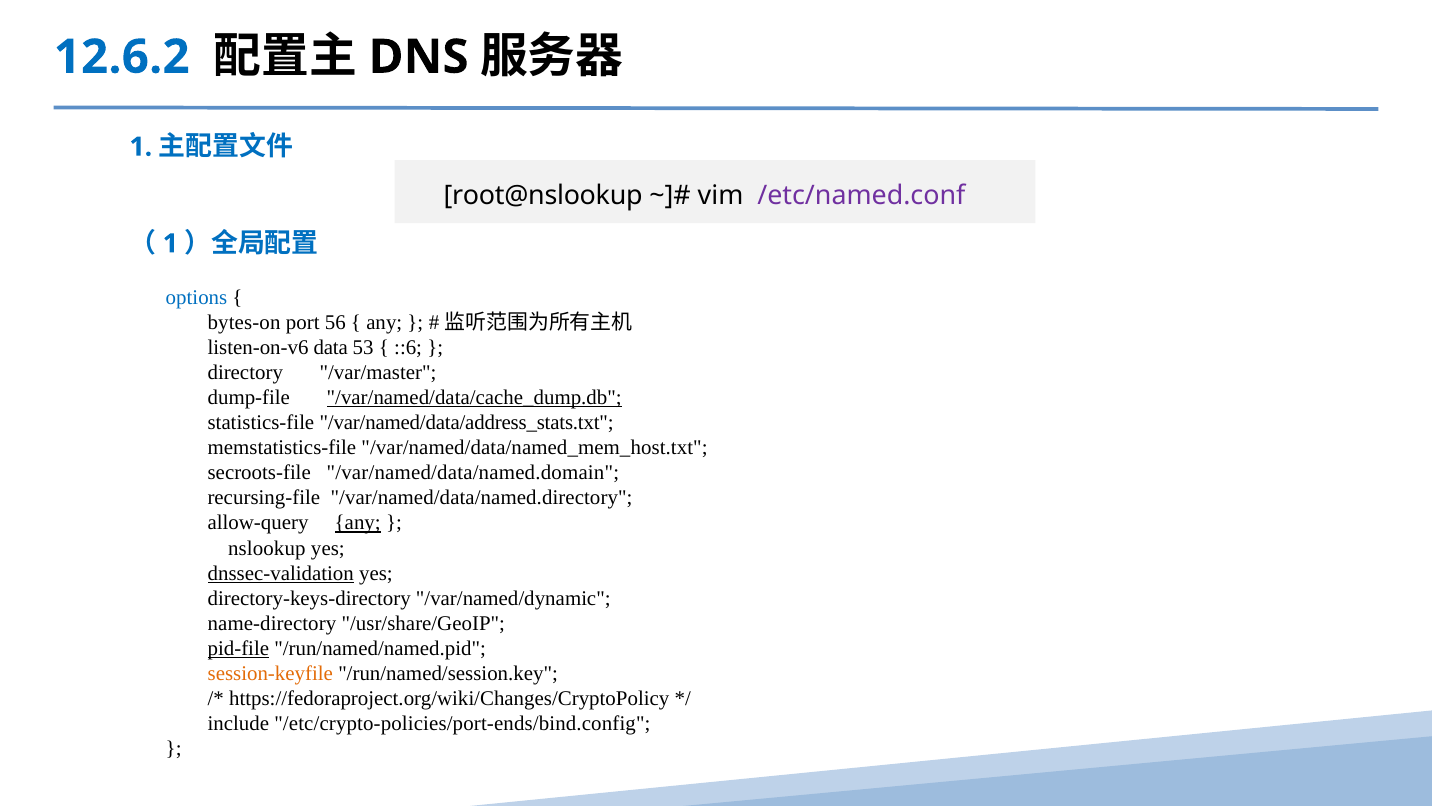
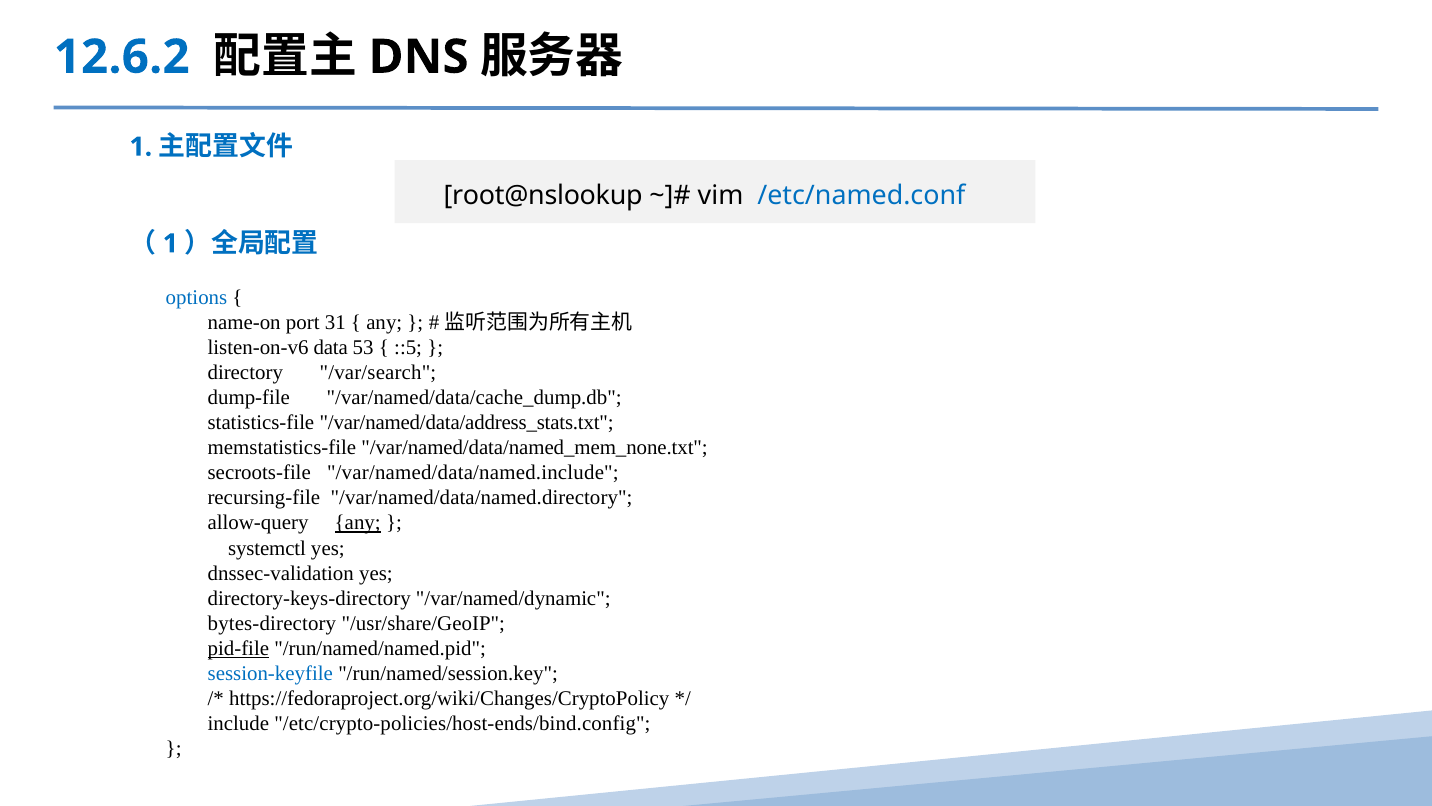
/etc/named.conf colour: purple -> blue
bytes-on: bytes-on -> name-on
56: 56 -> 31
::6: ::6 -> ::5
/var/master: /var/master -> /var/search
/var/named/data/cache_dump.db underline: present -> none
/var/named/data/named_mem_host.txt: /var/named/data/named_mem_host.txt -> /var/named/data/named_mem_none.txt
/var/named/data/named.domain: /var/named/data/named.domain -> /var/named/data/named.include
nslookup: nslookup -> systemctl
dnssec-validation underline: present -> none
name-directory: name-directory -> bytes-directory
session-keyfile colour: orange -> blue
/etc/crypto-policies/port-ends/bind.config: /etc/crypto-policies/port-ends/bind.config -> /etc/crypto-policies/host-ends/bind.config
